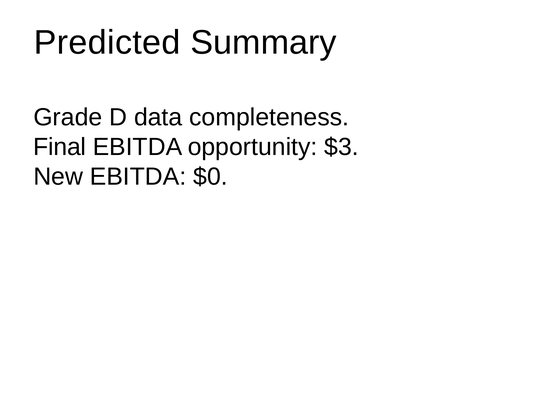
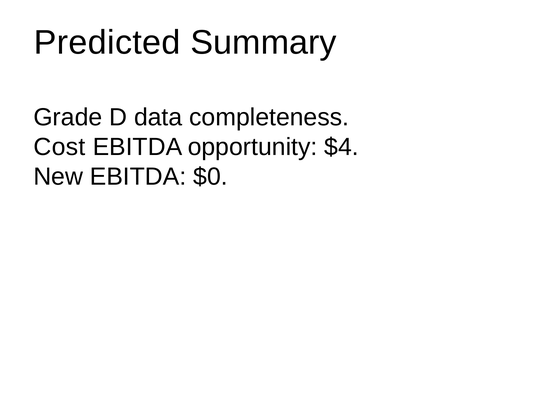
Final: Final -> Cost
$3: $3 -> $4
